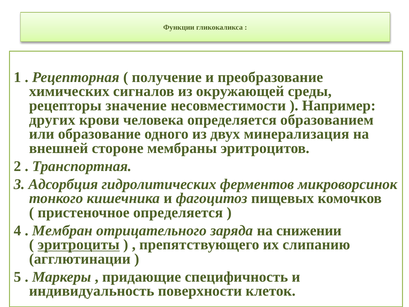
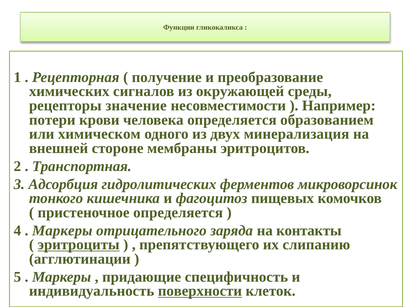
других: других -> потери
образование: образование -> химическом
Мембран at (62, 230): Мембран -> Маркеры
снижении: снижении -> контакты
поверхности underline: none -> present
